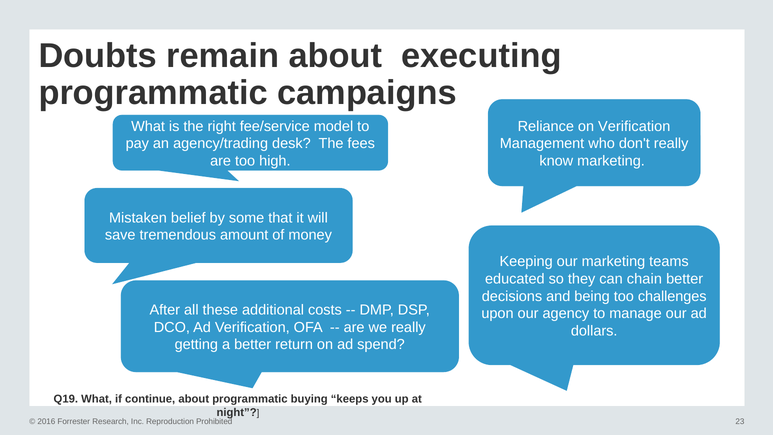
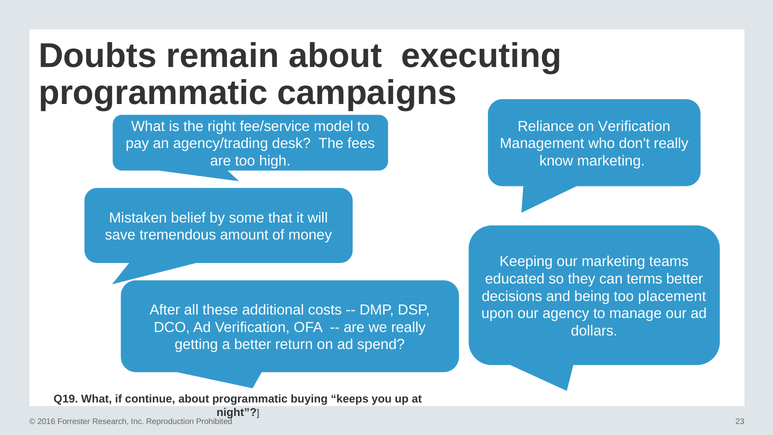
chain: chain -> terms
challenges: challenges -> placement
